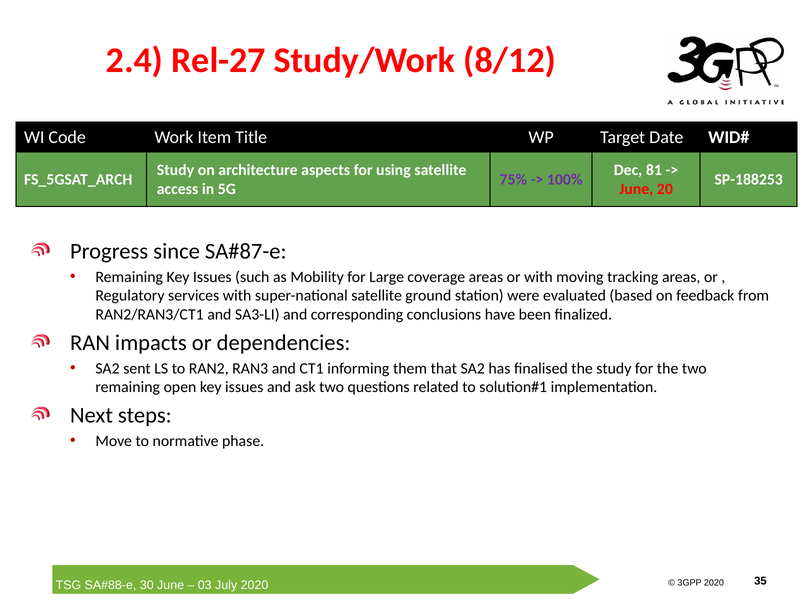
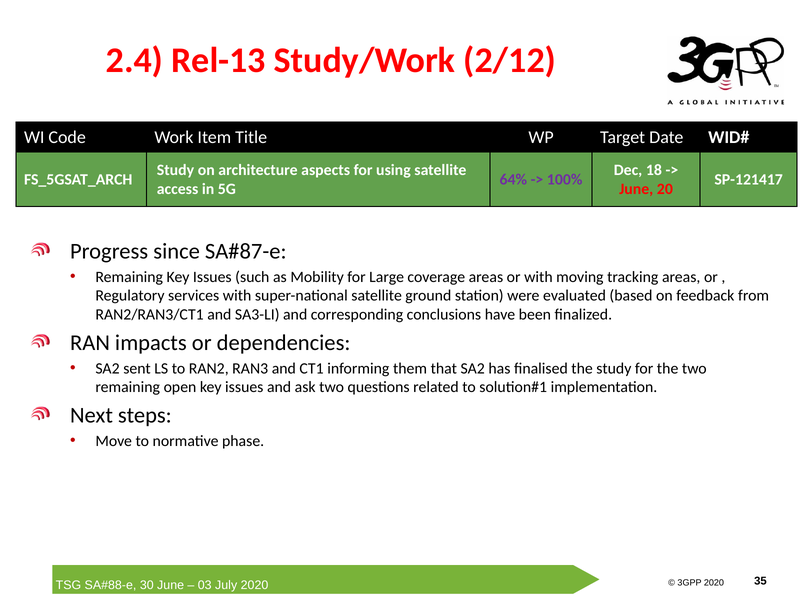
Rel-27: Rel-27 -> Rel-13
8/12: 8/12 -> 2/12
81: 81 -> 18
75%: 75% -> 64%
SP-188253: SP-188253 -> SP-121417
